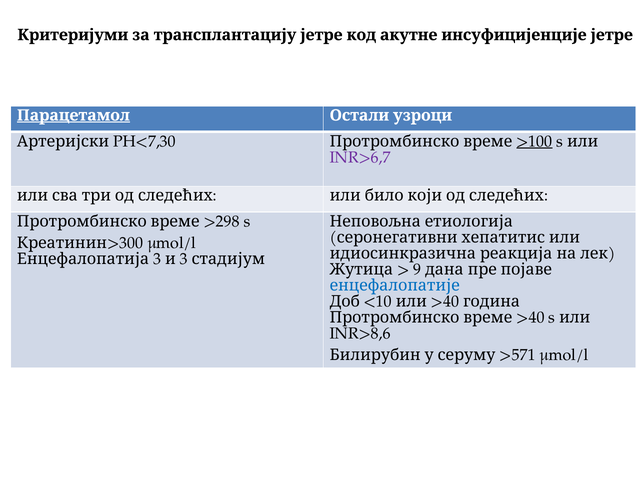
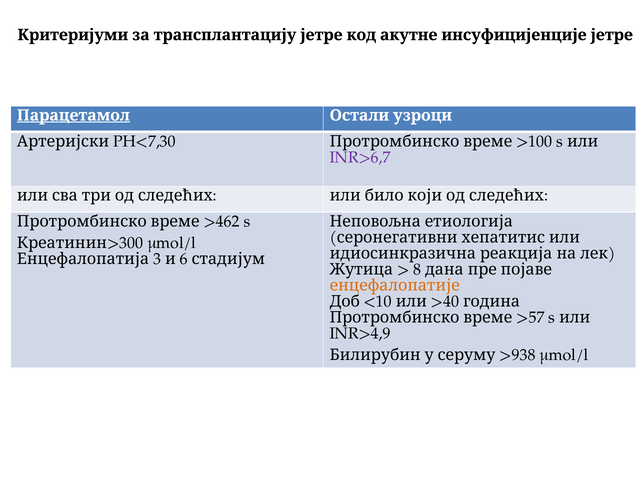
>100 underline: present -> none
>298: >298 -> >462
3 3: 3 -> 6
9: 9 -> 8
енцефалопатије colour: blue -> orange
>40 at (530, 317): >40 -> >57
INR>8,6: INR>8,6 -> INR>4,9
>571: >571 -> >938
